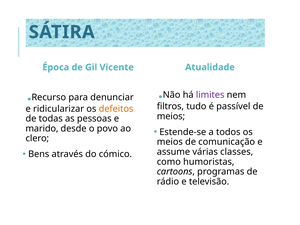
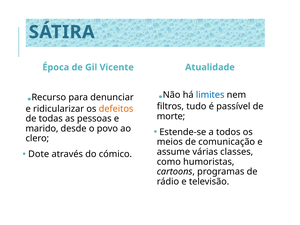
limites colour: purple -> blue
meios at (171, 116): meios -> morte
Bens: Bens -> Dote
